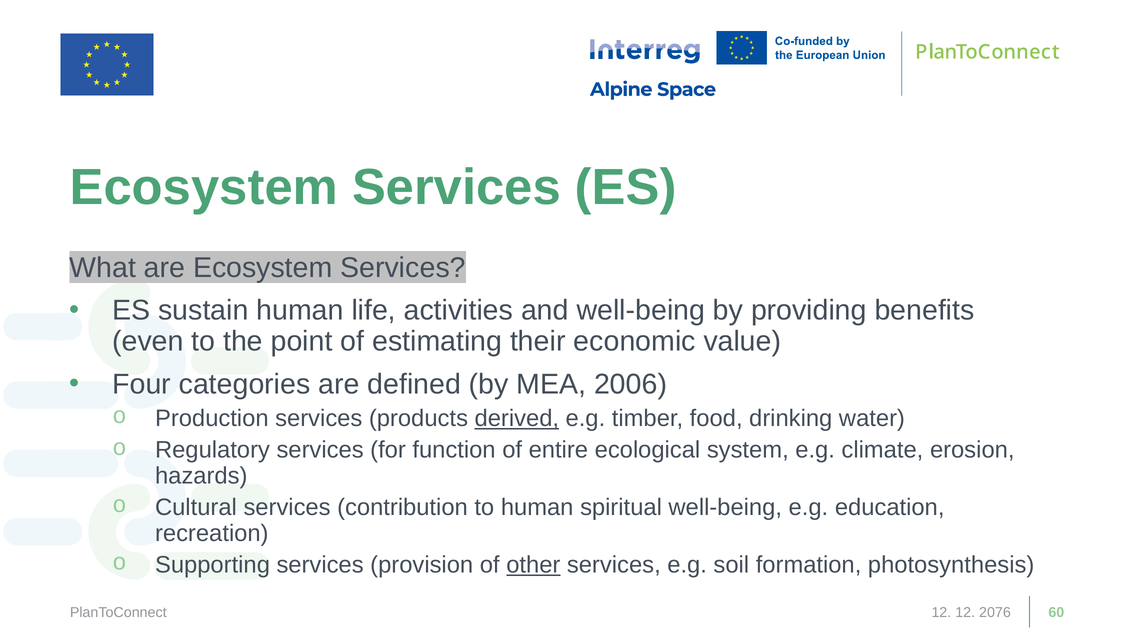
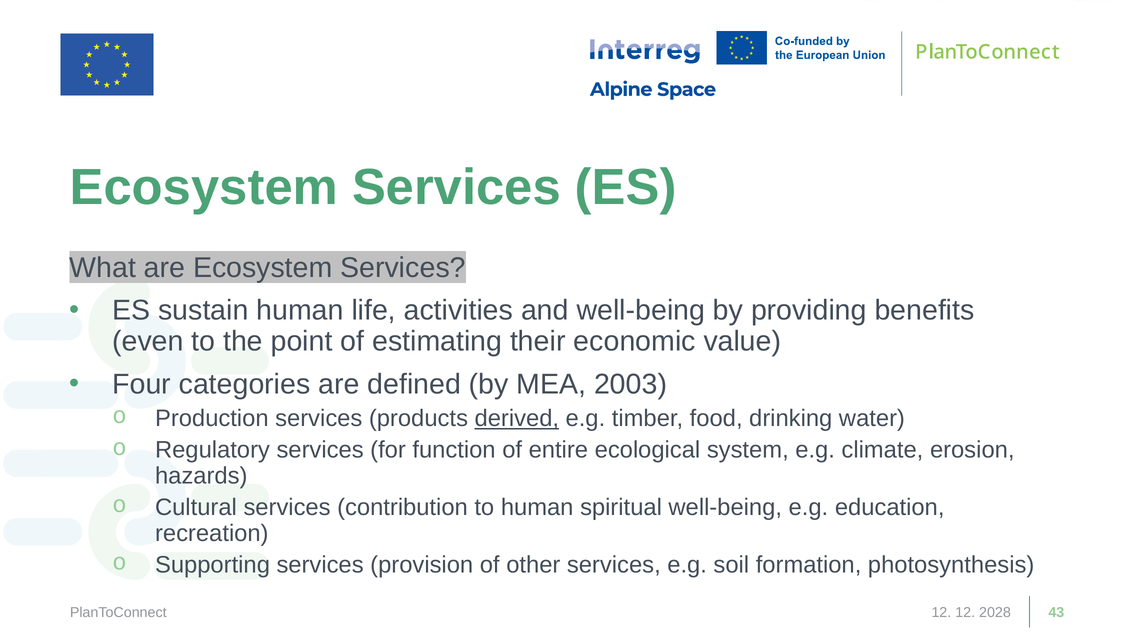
2006: 2006 -> 2003
other underline: present -> none
2076: 2076 -> 2028
60: 60 -> 43
